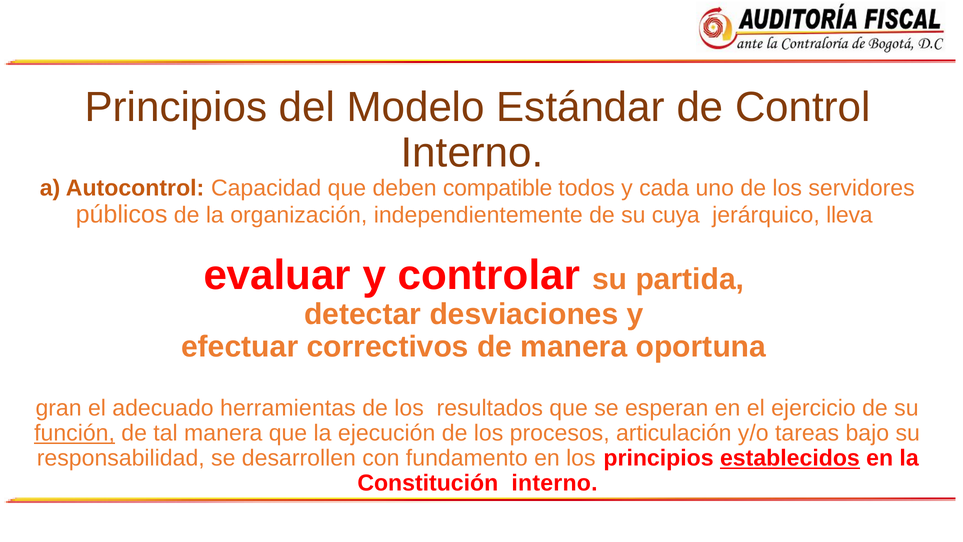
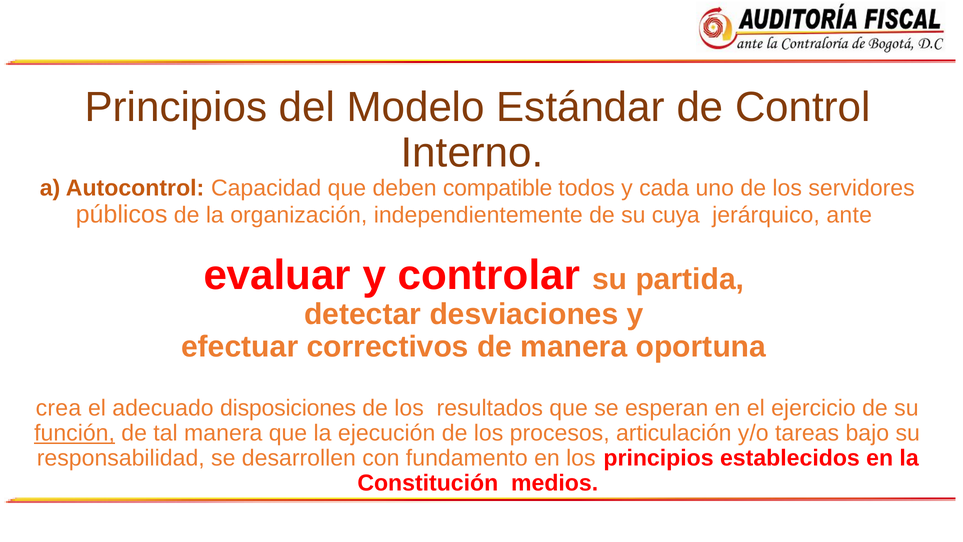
lleva: lleva -> ante
gran: gran -> crea
herramientas: herramientas -> disposiciones
establecidos underline: present -> none
Constitución interno: interno -> medios
